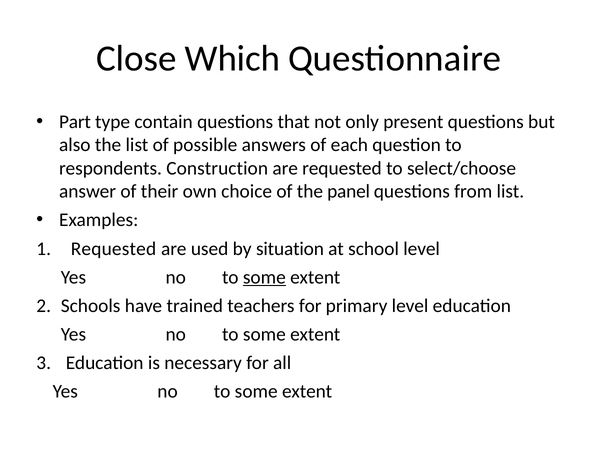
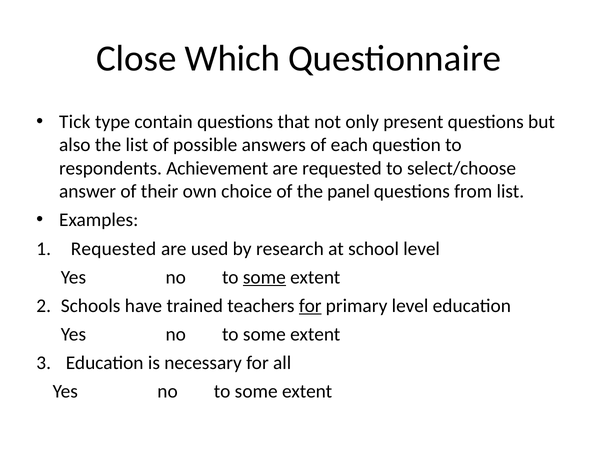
Part: Part -> Tick
Construction: Construction -> Achievement
situation: situation -> research
for at (310, 306) underline: none -> present
